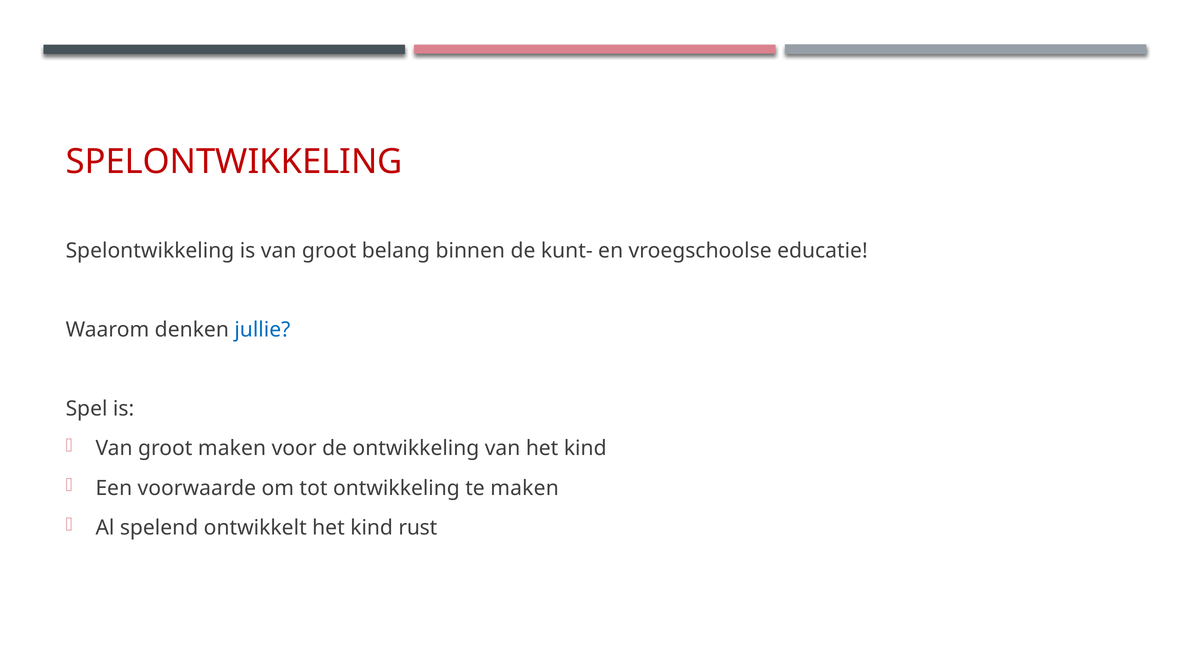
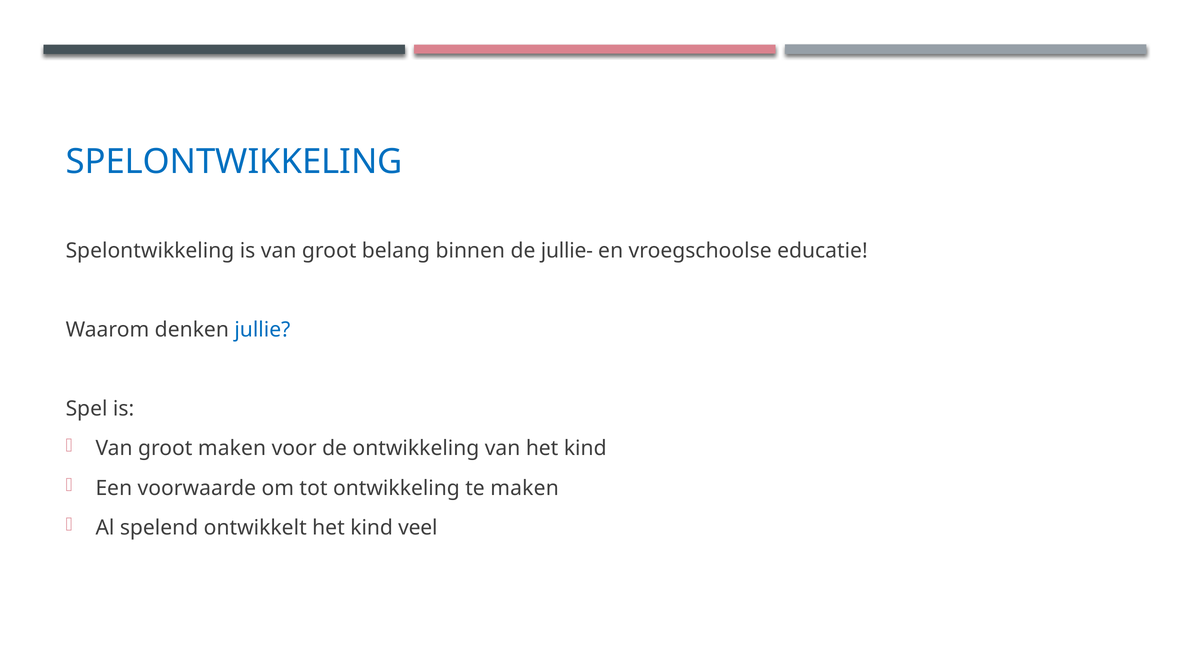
SPELONTWIKKELING at (234, 162) colour: red -> blue
kunt-: kunt- -> jullie-
rust: rust -> veel
